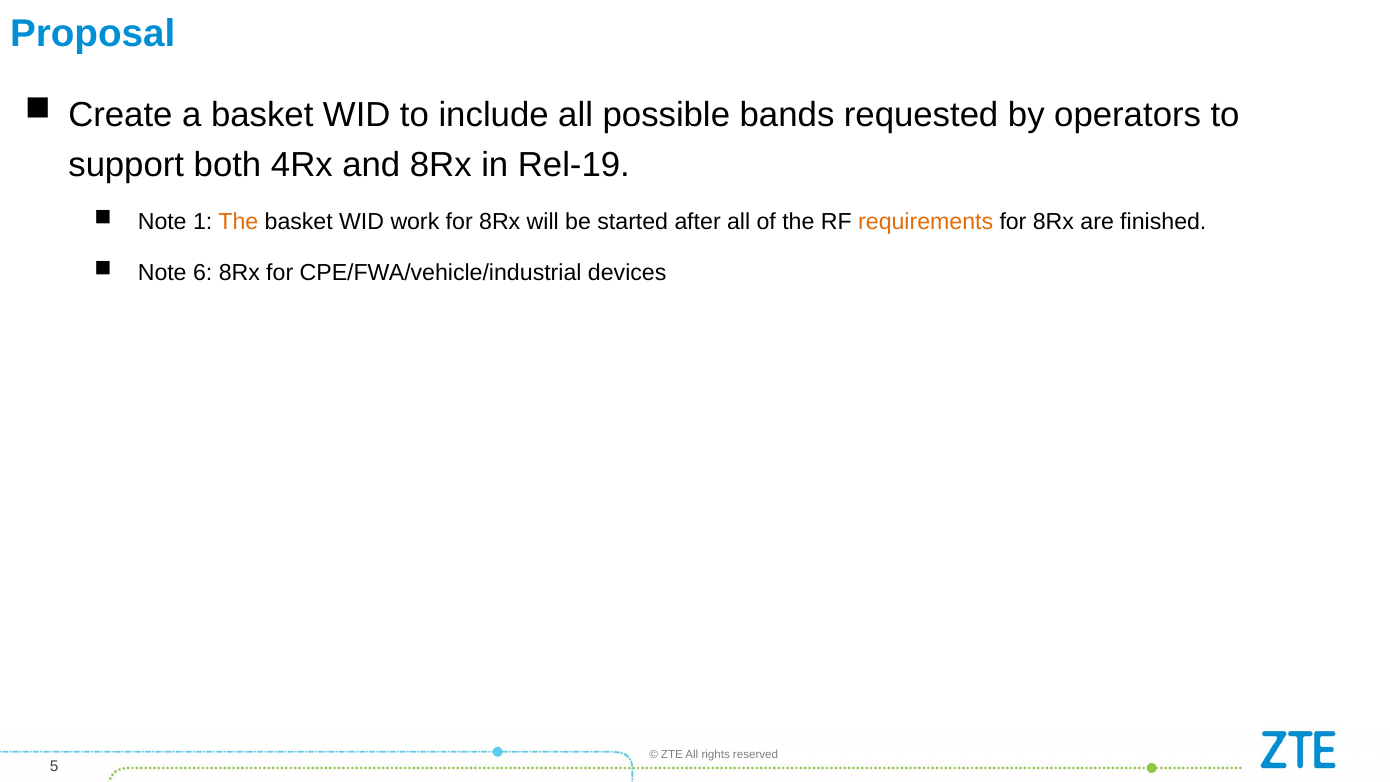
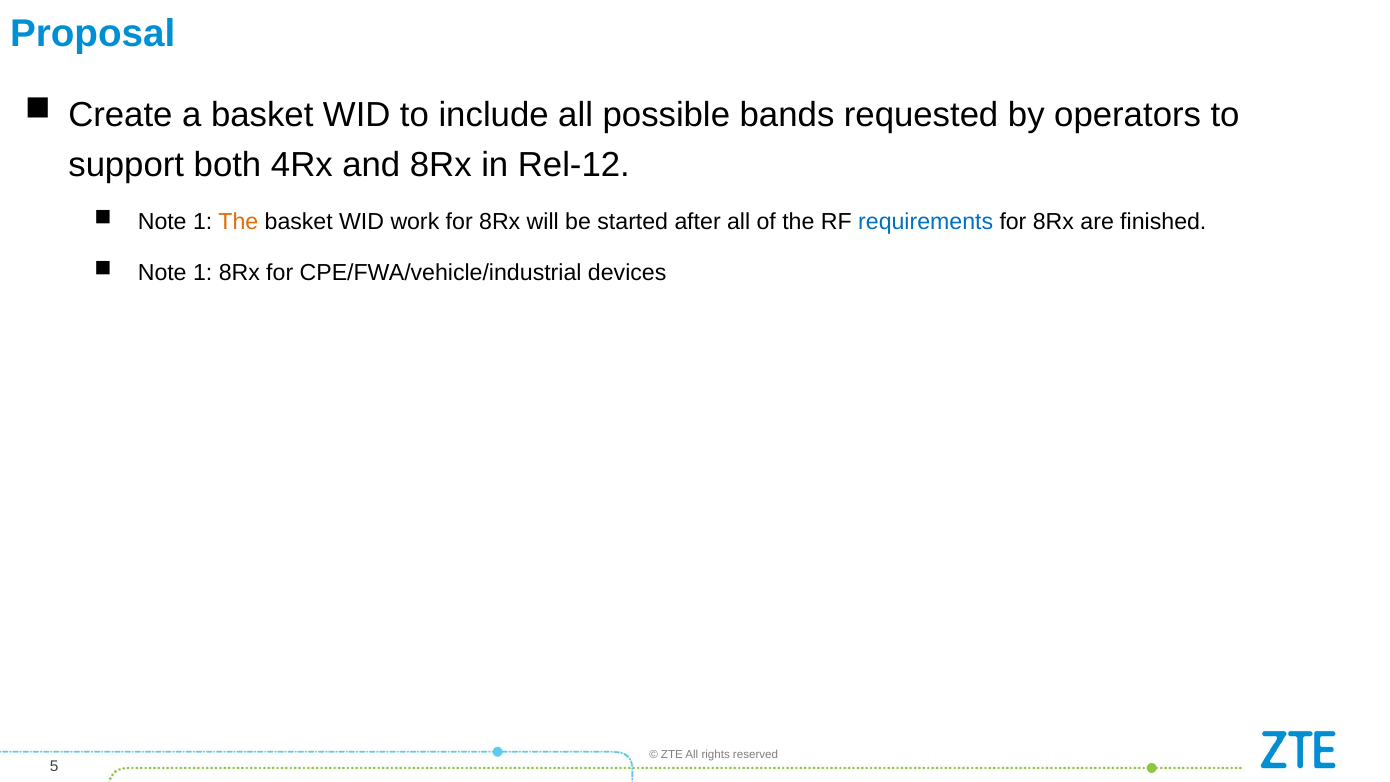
Rel-19: Rel-19 -> Rel-12
requirements colour: orange -> blue
6 at (203, 272): 6 -> 1
